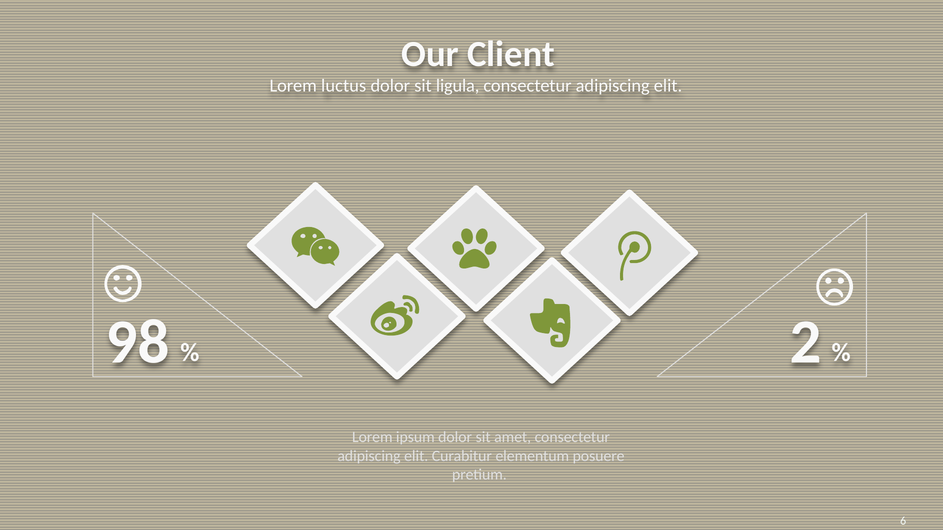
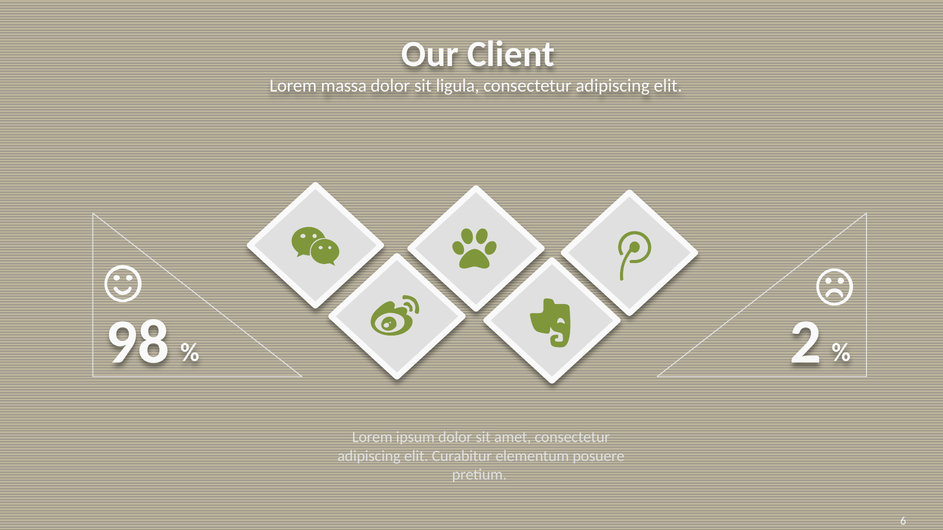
luctus: luctus -> massa
